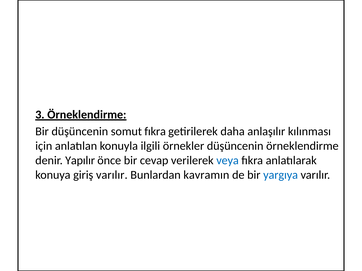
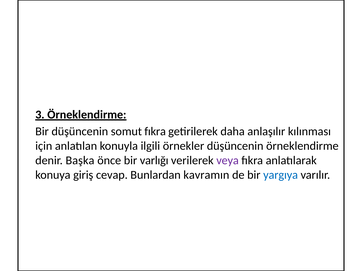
Yapılır: Yapılır -> Başka
cevap: cevap -> varlığı
veya colour: blue -> purple
giriş varılır: varılır -> cevap
